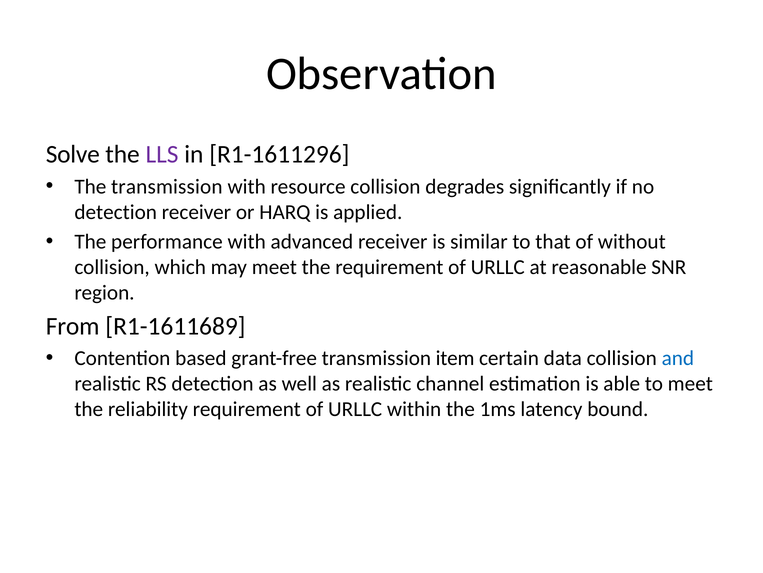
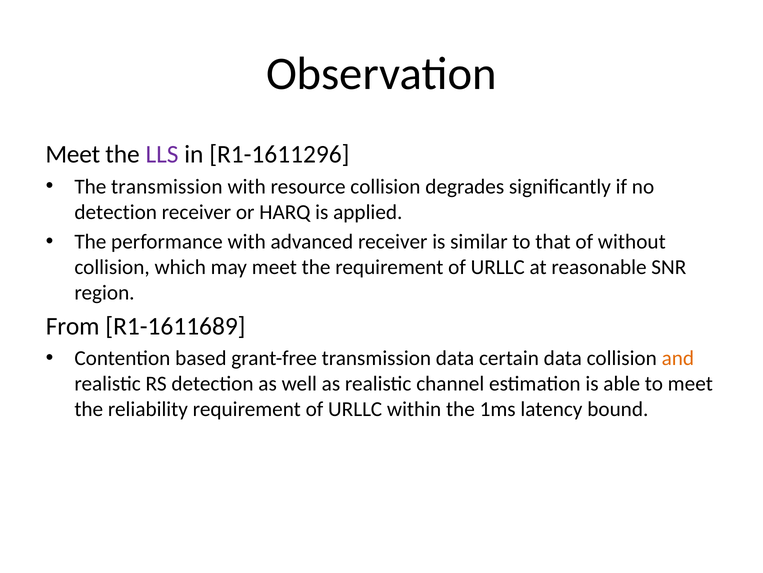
Solve at (73, 154): Solve -> Meet
transmission item: item -> data
and colour: blue -> orange
